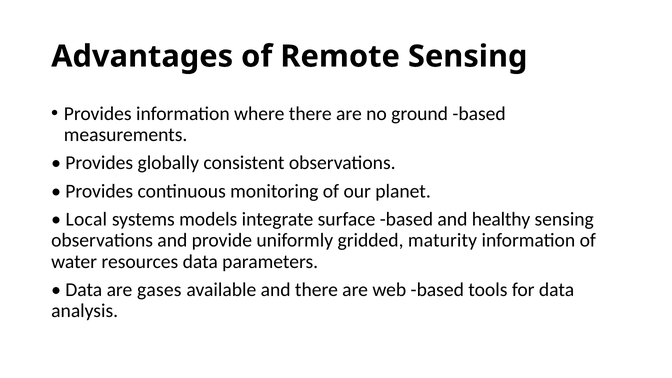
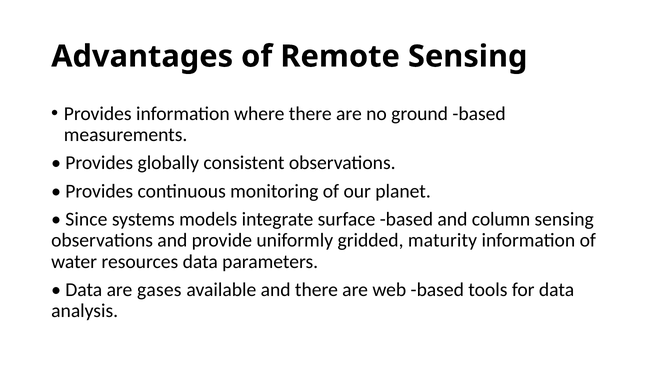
Local: Local -> Since
healthy: healthy -> column
